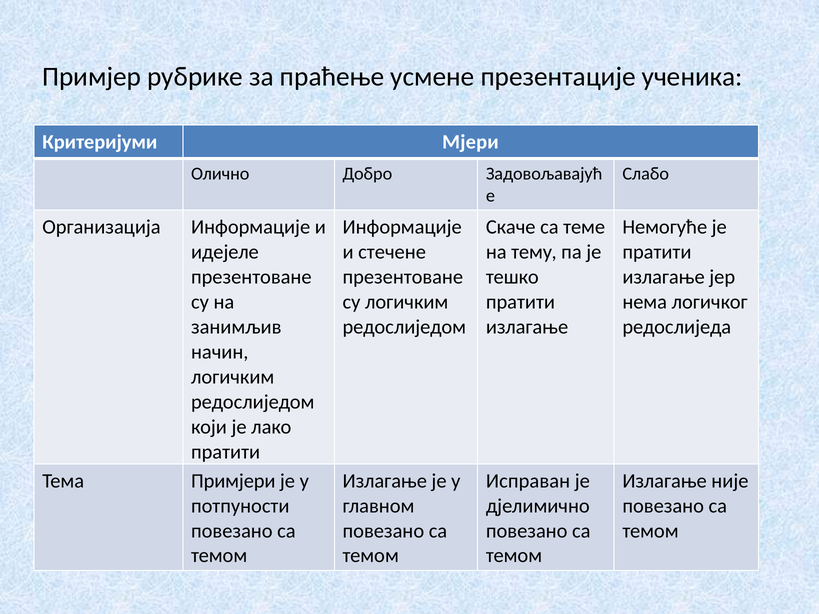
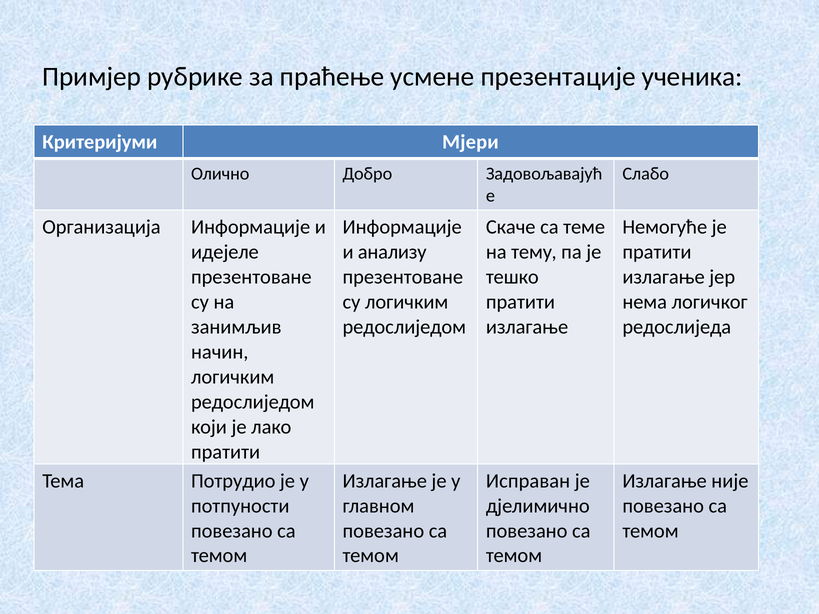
стечене: стечене -> анализу
Примјери: Примјери -> Потрудио
